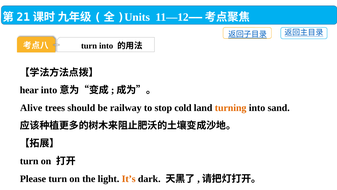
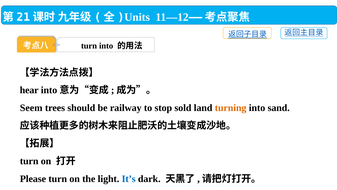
Alive: Alive -> Seem
cold: cold -> sold
It’s colour: orange -> blue
